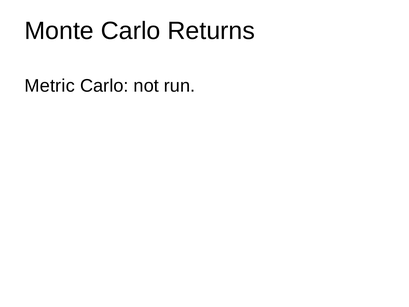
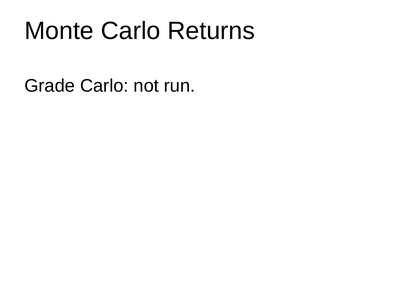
Metric: Metric -> Grade
